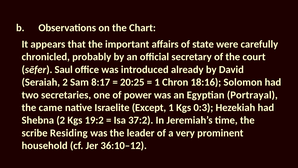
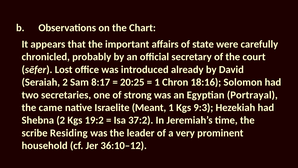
Saul: Saul -> Lost
power: power -> strong
Except: Except -> Meant
0:3: 0:3 -> 9:3
